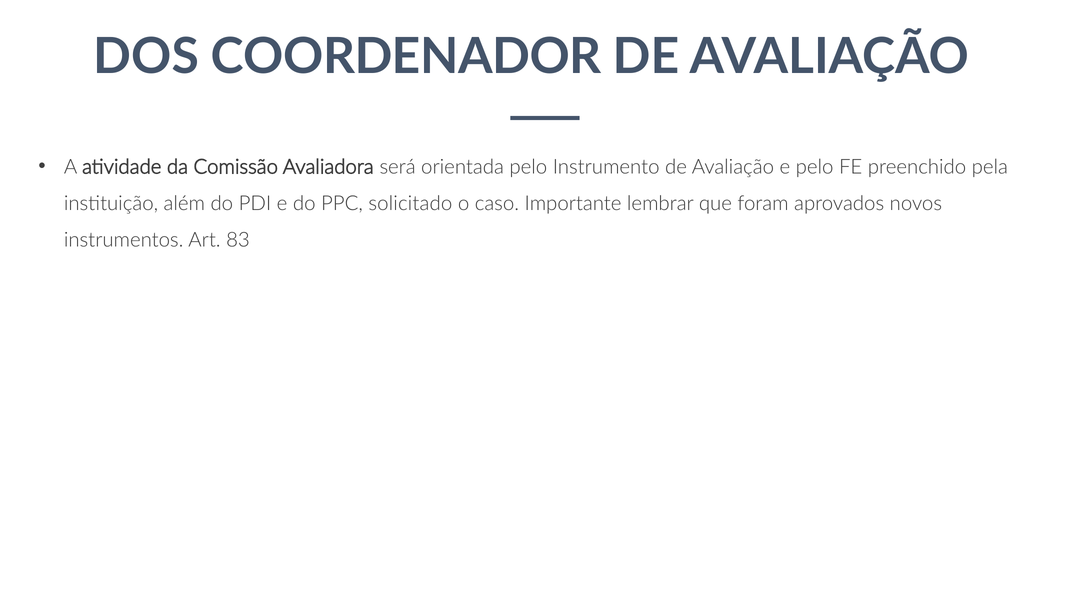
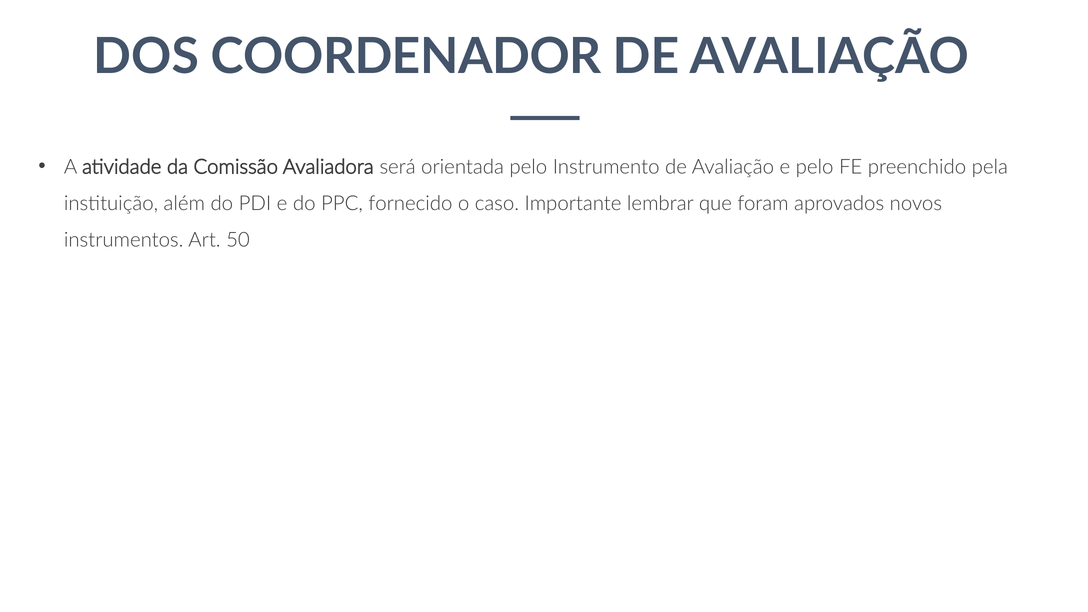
solicitado: solicitado -> fornecido
83: 83 -> 50
